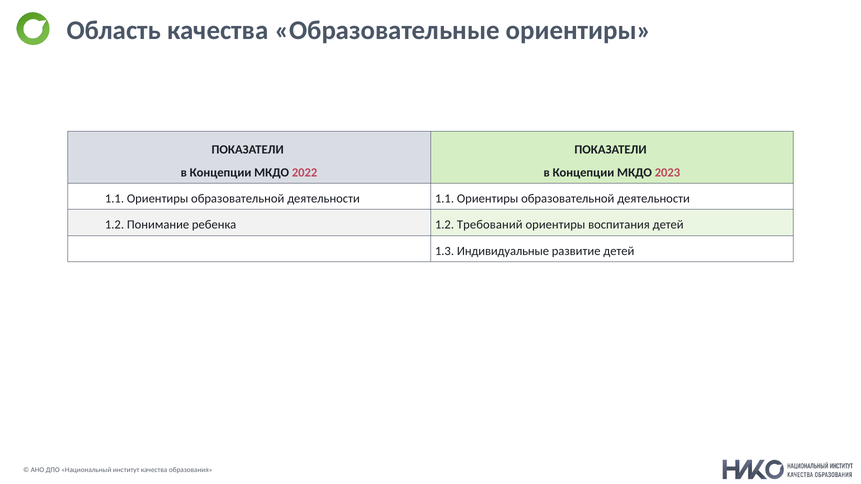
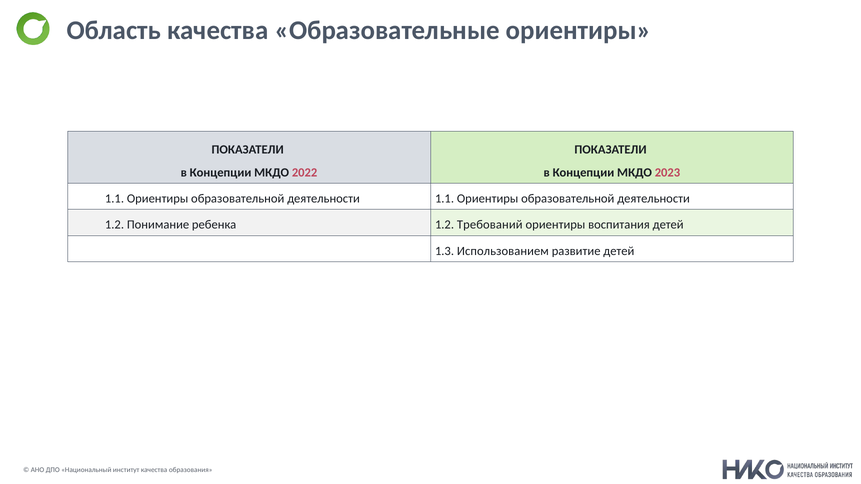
Индивидуальные: Индивидуальные -> Использованием
